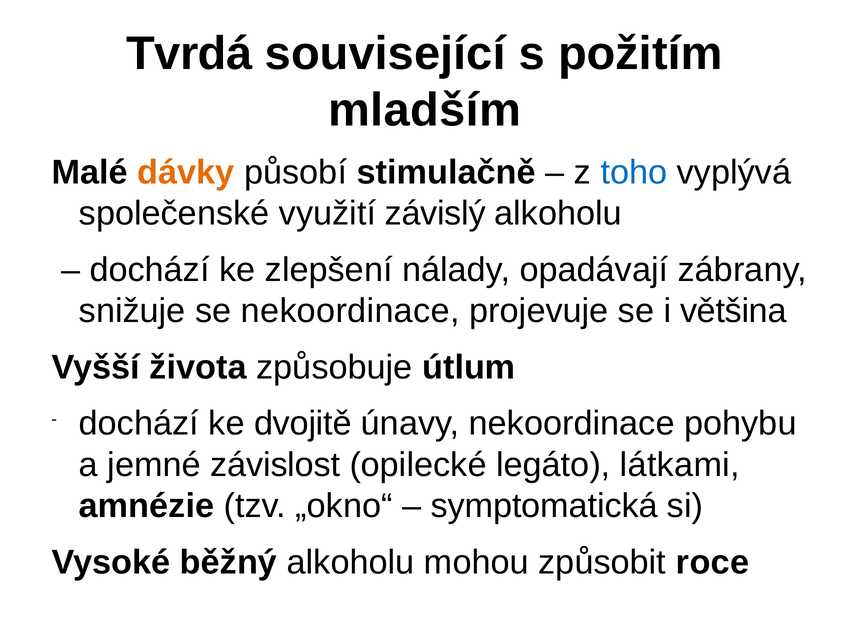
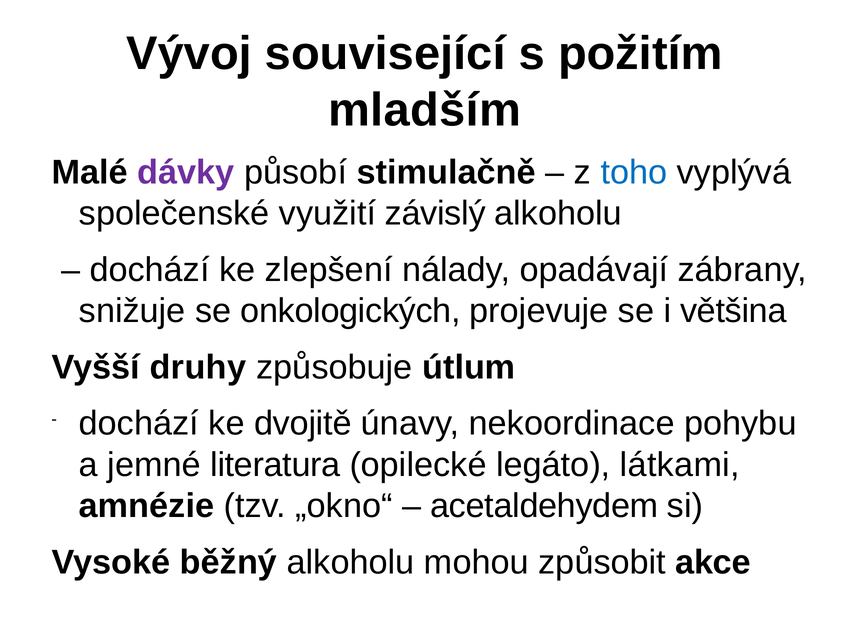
Tvrdá: Tvrdá -> Vývoj
dávky colour: orange -> purple
se nekoordinace: nekoordinace -> onkologických
života: života -> druhy
závislost: závislost -> literatura
symptomatická: symptomatická -> acetaldehydem
roce: roce -> akce
